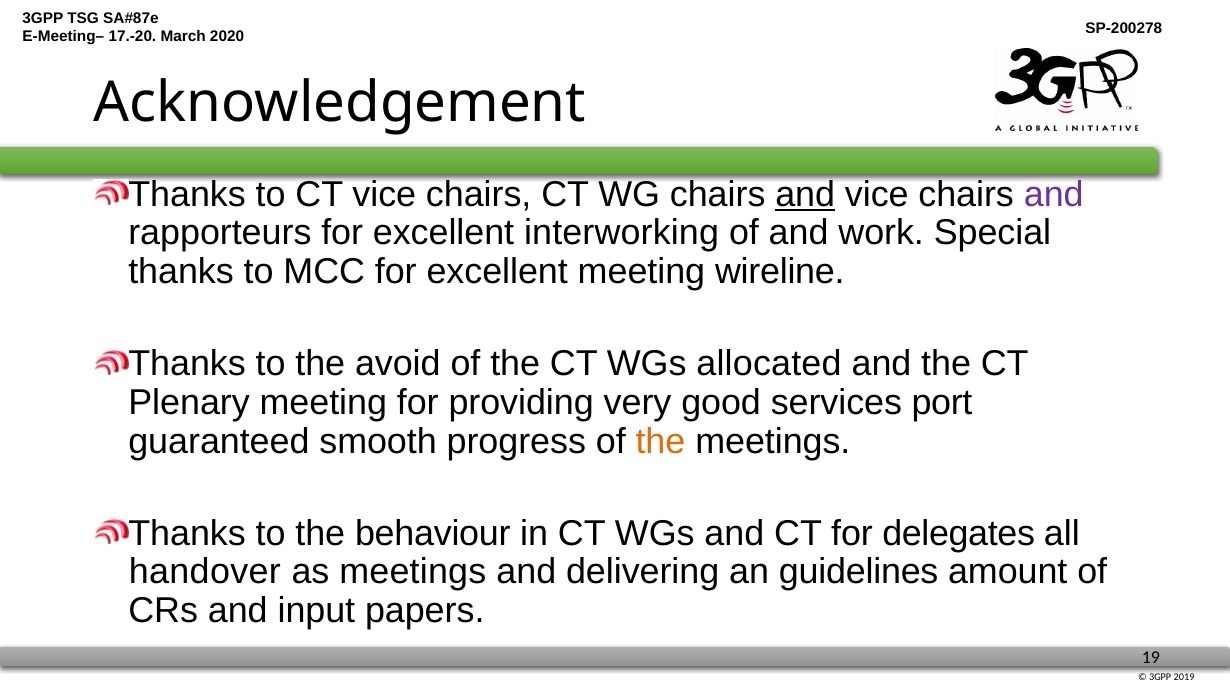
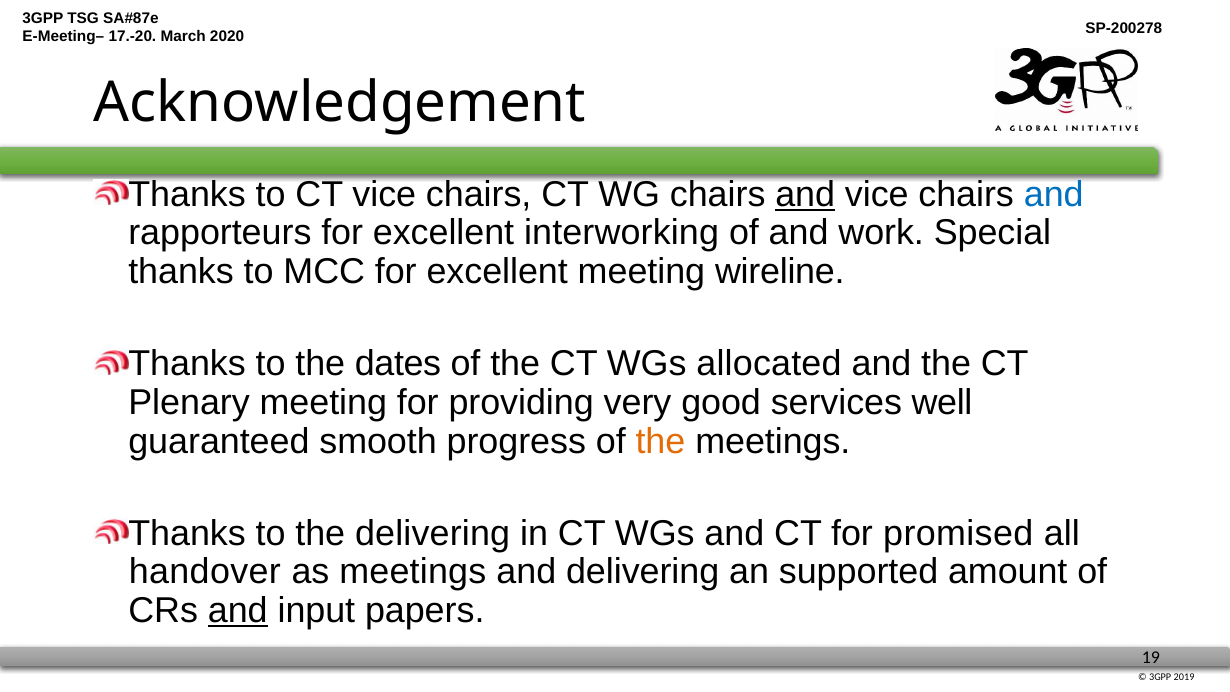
and at (1054, 194) colour: purple -> blue
avoid: avoid -> dates
port: port -> well
the behaviour: behaviour -> delivering
delegates: delegates -> promised
guidelines: guidelines -> supported
and at (238, 611) underline: none -> present
